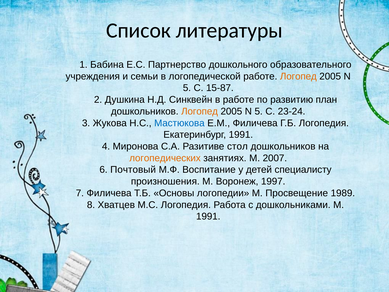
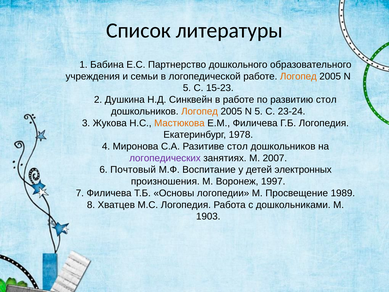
15-87: 15-87 -> 15-23
развитию план: план -> стол
Мастюкова colour: blue -> orange
Екатеринбург 1991: 1991 -> 1978
логопедических colour: orange -> purple
специалисту: специалисту -> электронных
1991 at (208, 216): 1991 -> 1903
